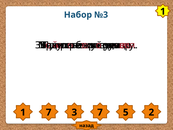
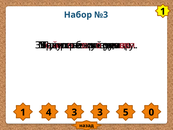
1 7: 7 -> 4
3 7: 7 -> 3
2: 2 -> 0
